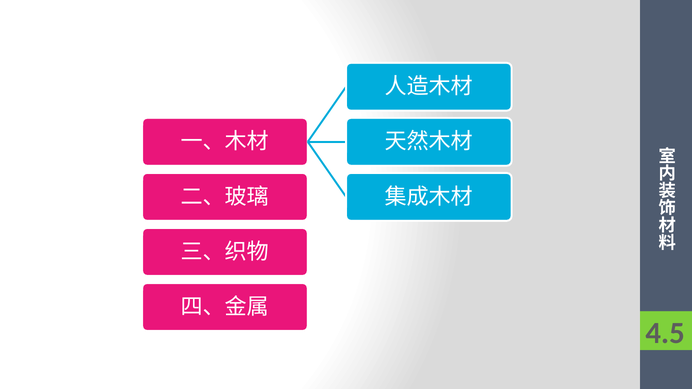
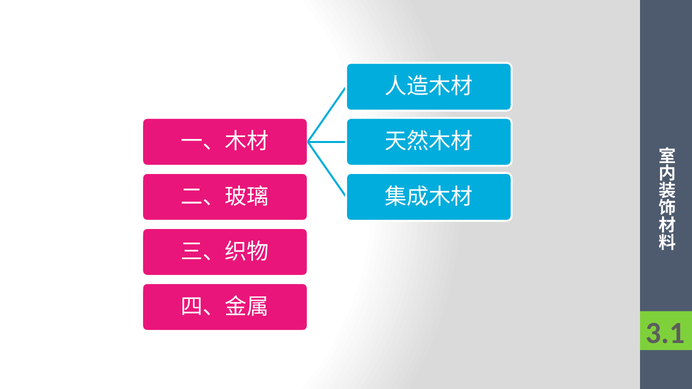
4.5: 4.5 -> 3.1
